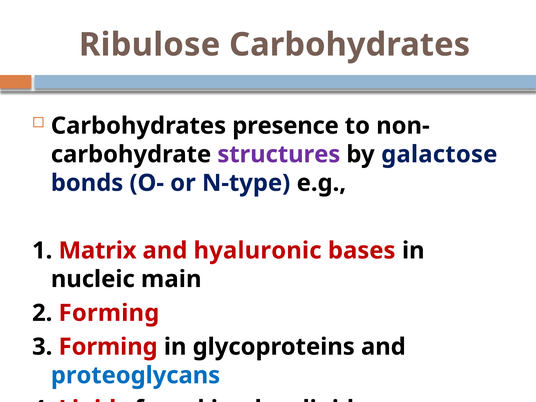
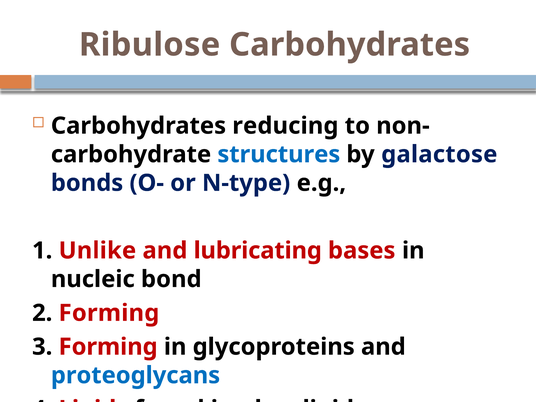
presence: presence -> reducing
structures colour: purple -> blue
Matrix: Matrix -> Unlike
hyaluronic: hyaluronic -> lubricating
main: main -> bond
